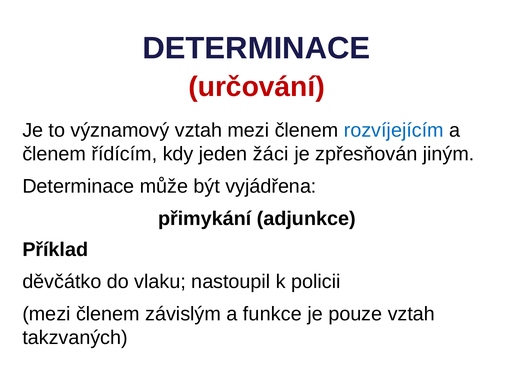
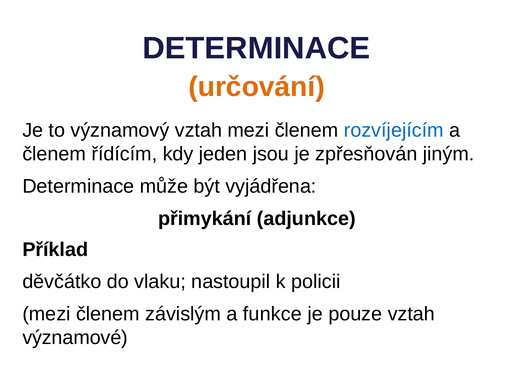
určování colour: red -> orange
žáci: žáci -> jsou
takzvaných: takzvaných -> významové
